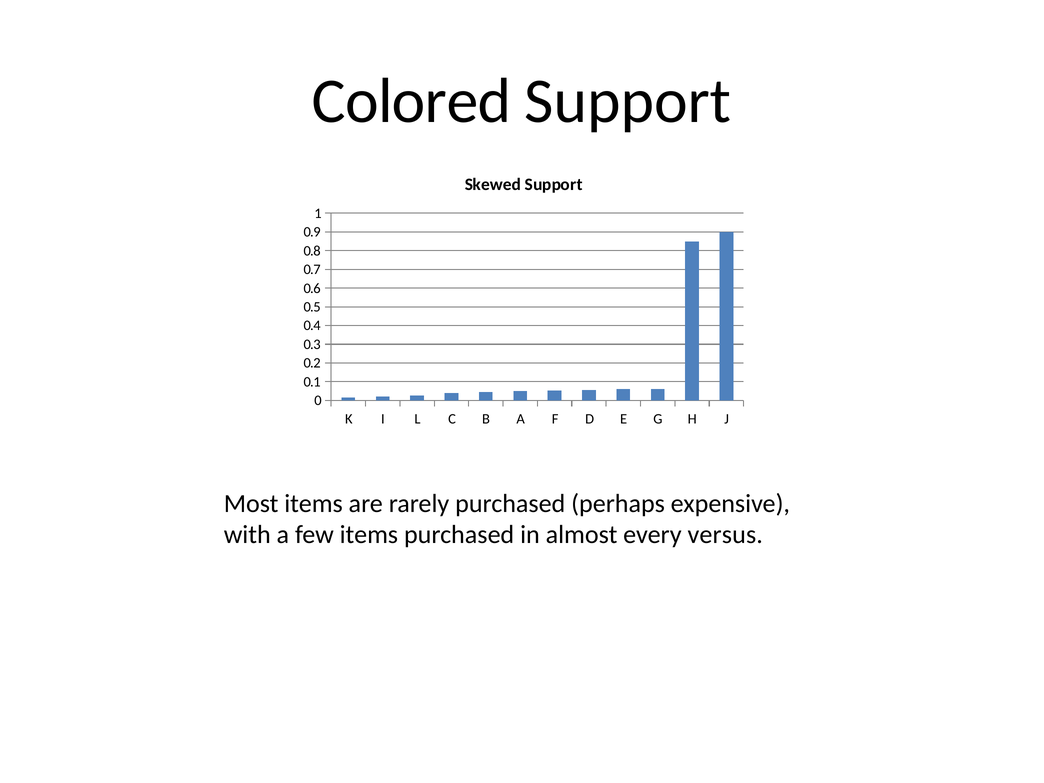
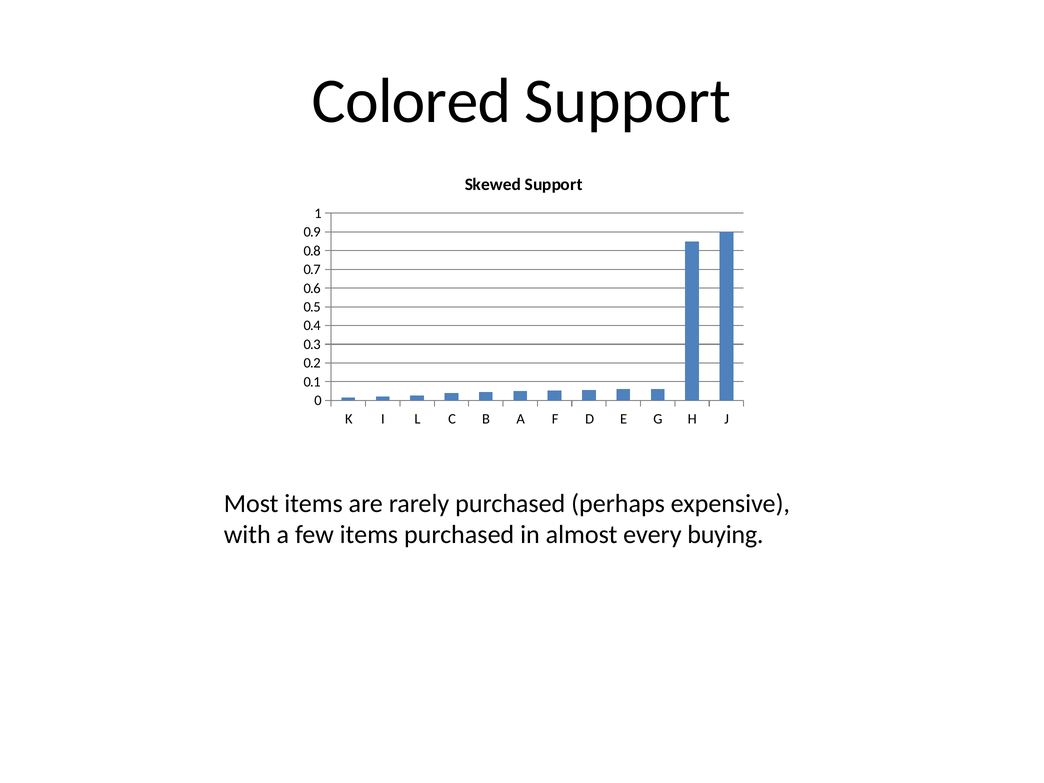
versus: versus -> buying
